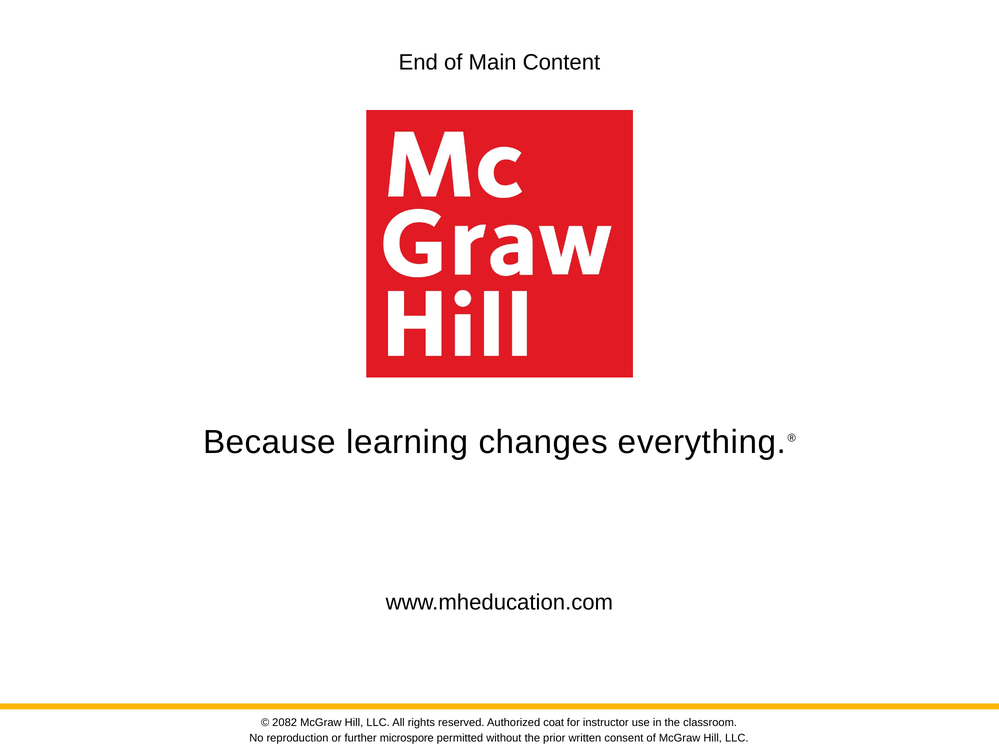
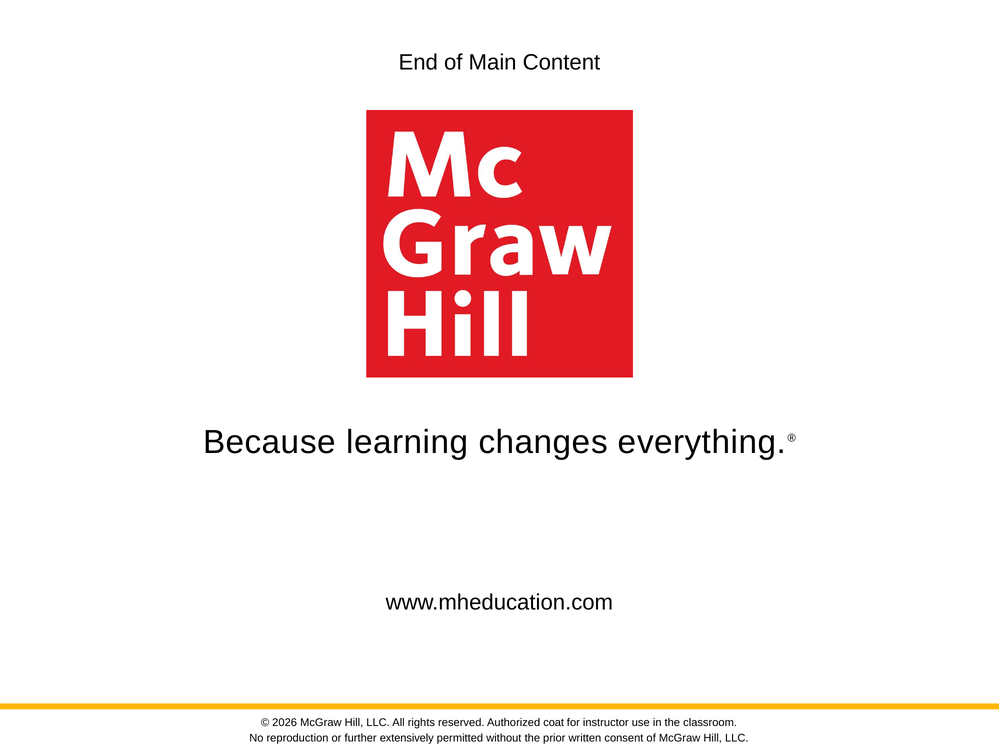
2082: 2082 -> 2026
microspore: microspore -> extensively
